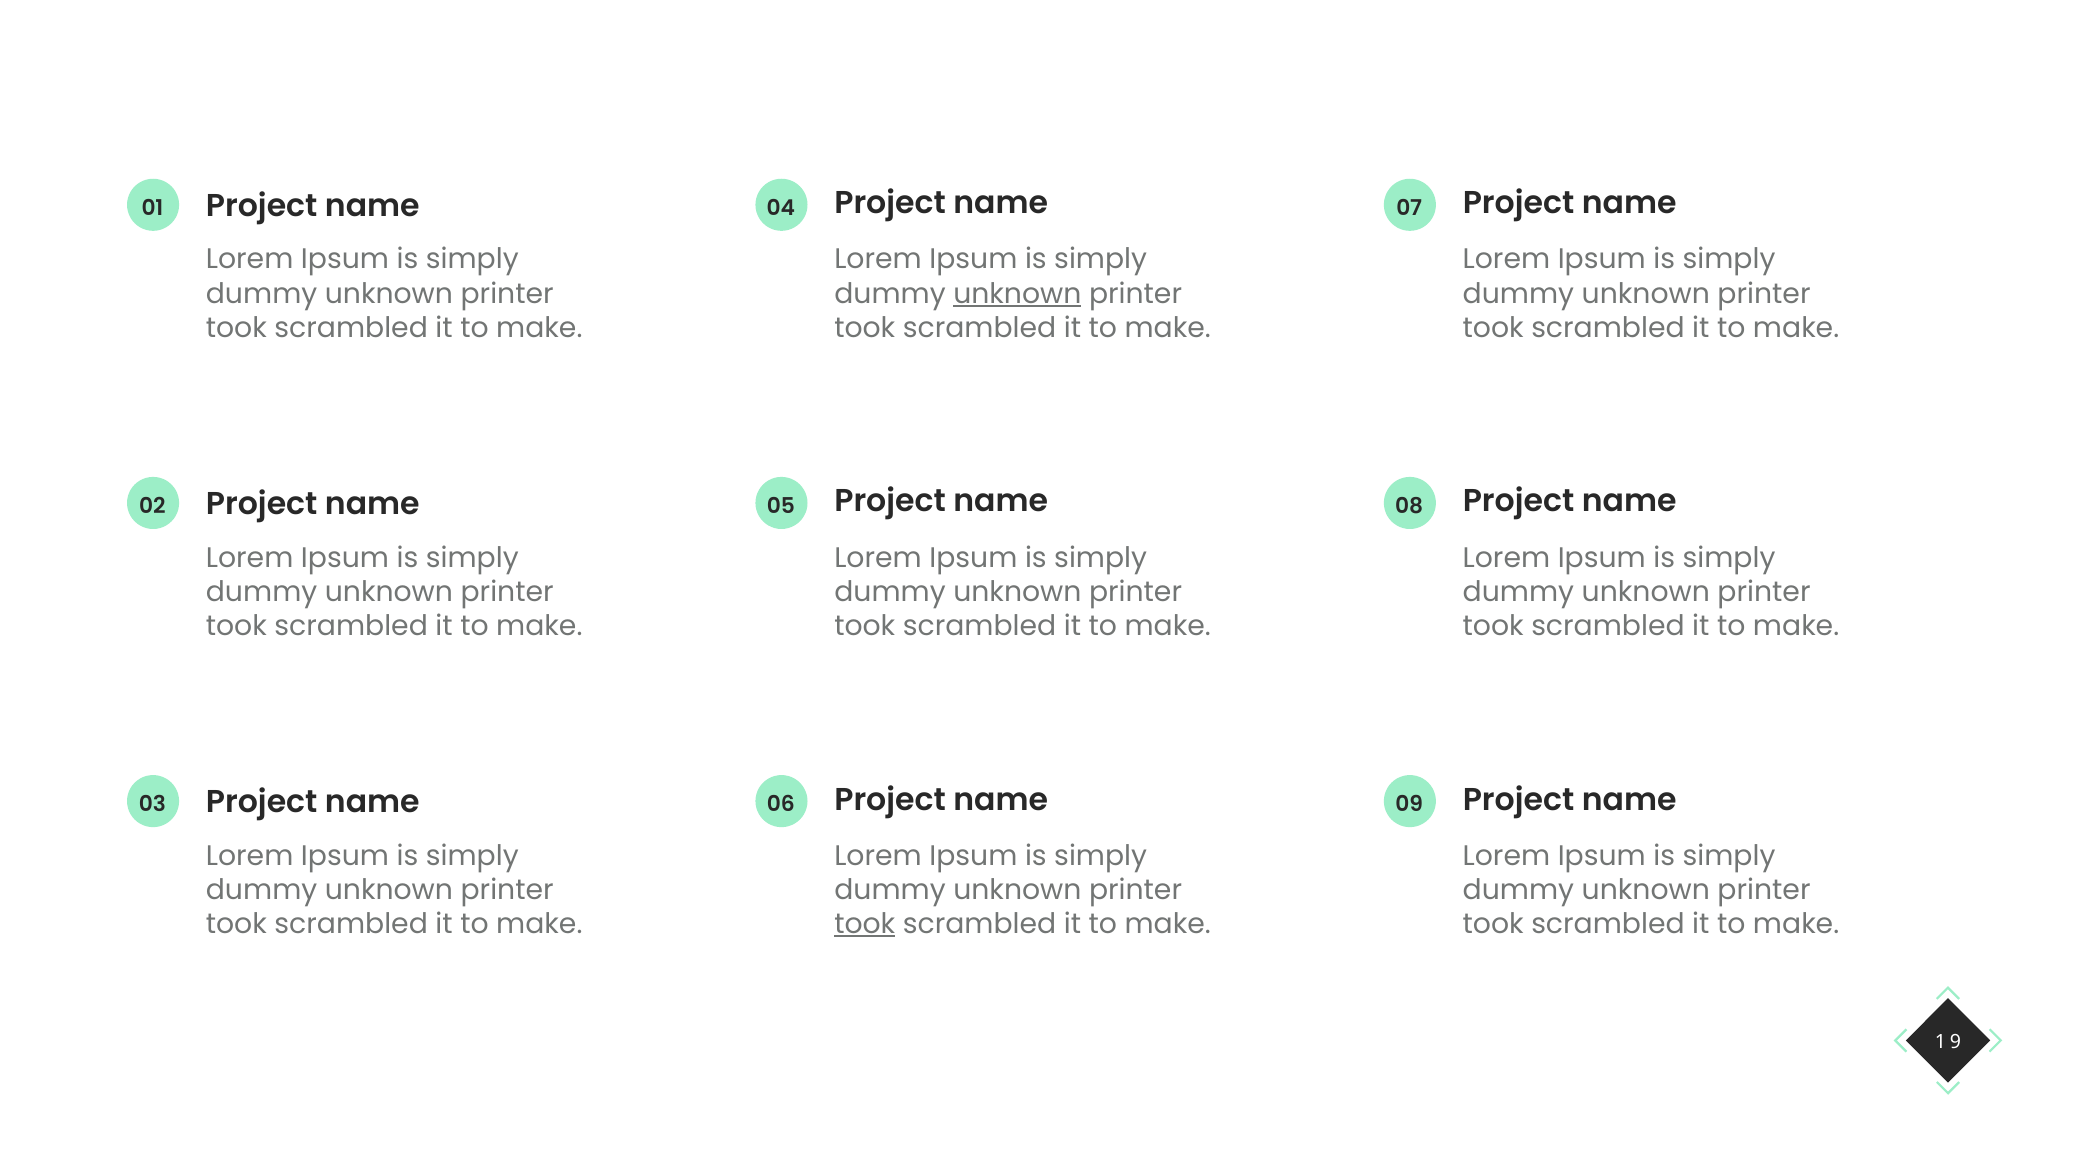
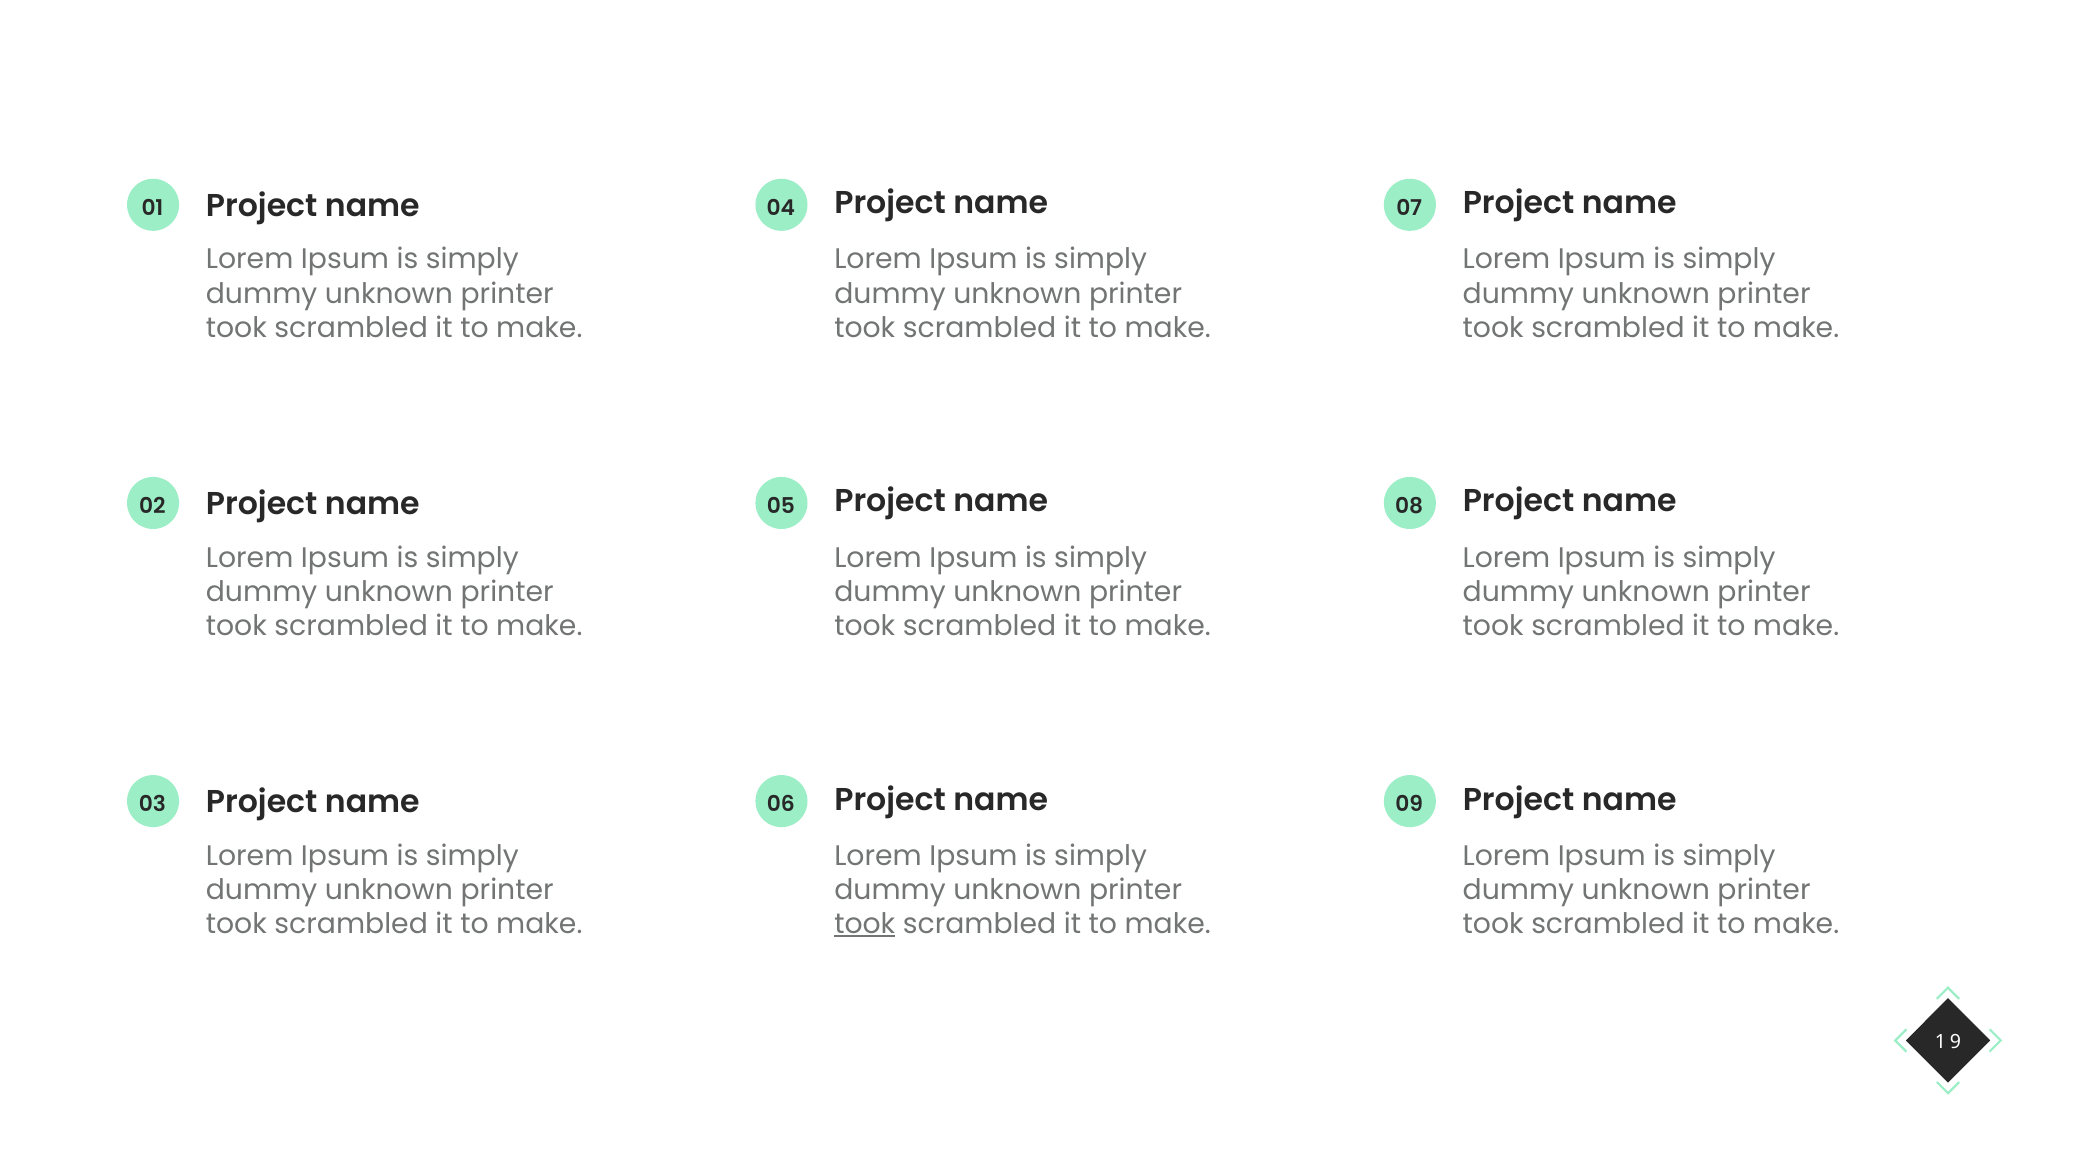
unknown at (1017, 294) underline: present -> none
